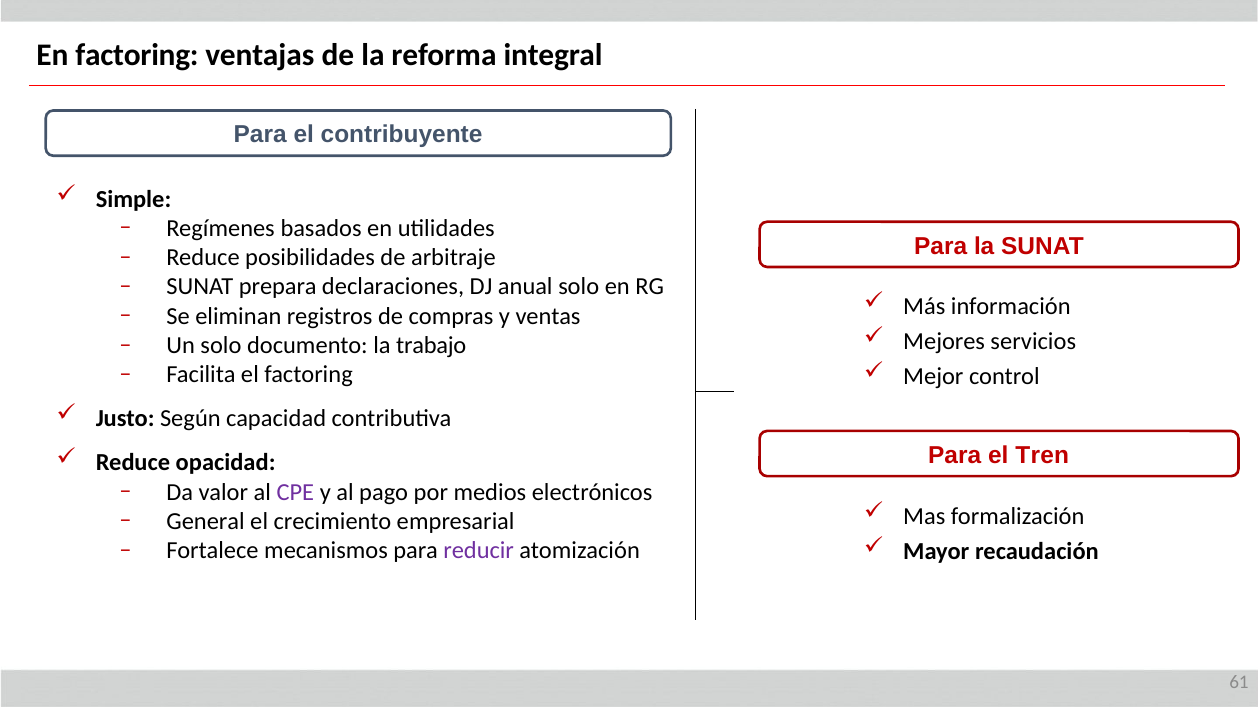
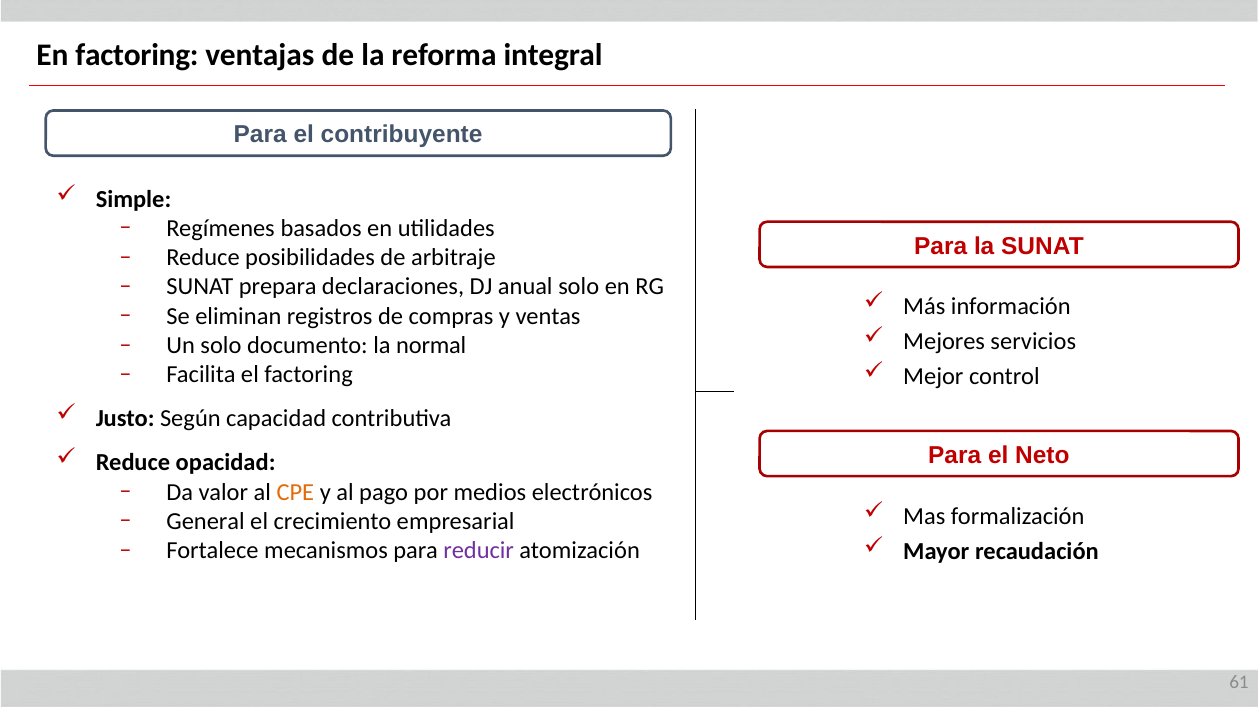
trabajo: trabajo -> normal
Tren: Tren -> Neto
CPE colour: purple -> orange
